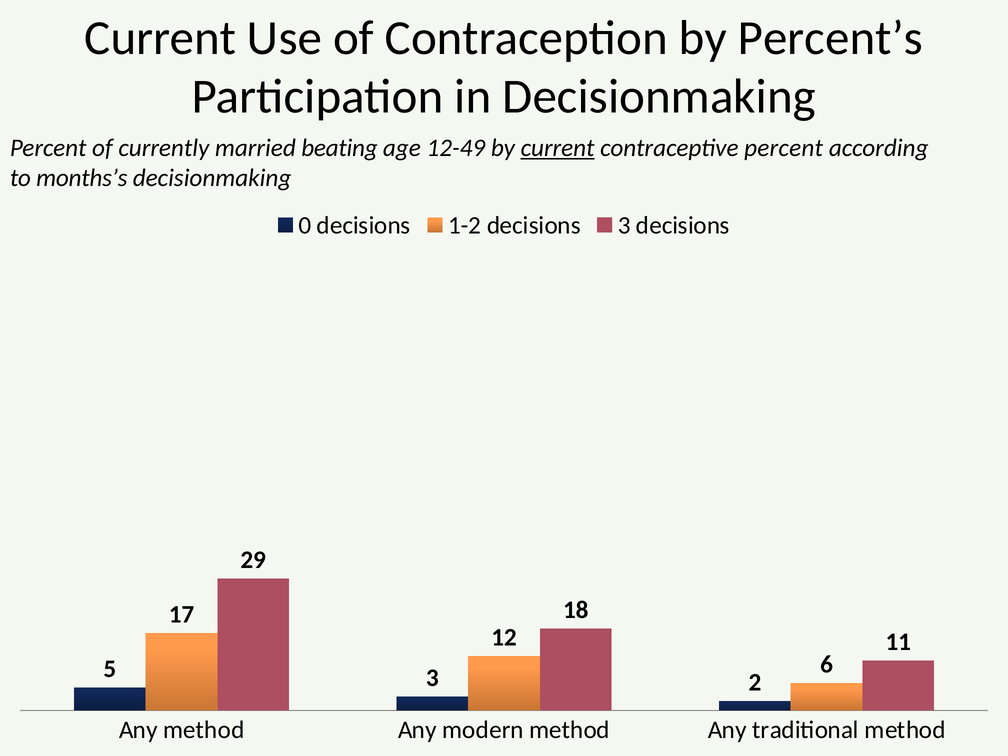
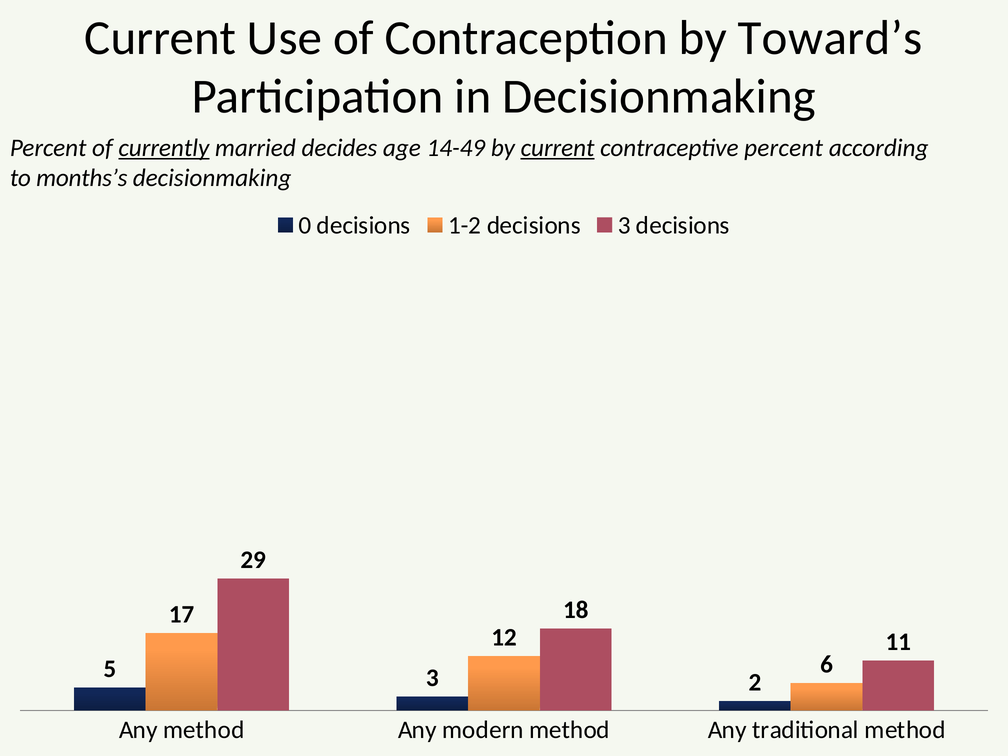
Percent’s: Percent’s -> Toward’s
currently underline: none -> present
beating: beating -> decides
12-49: 12-49 -> 14-49
